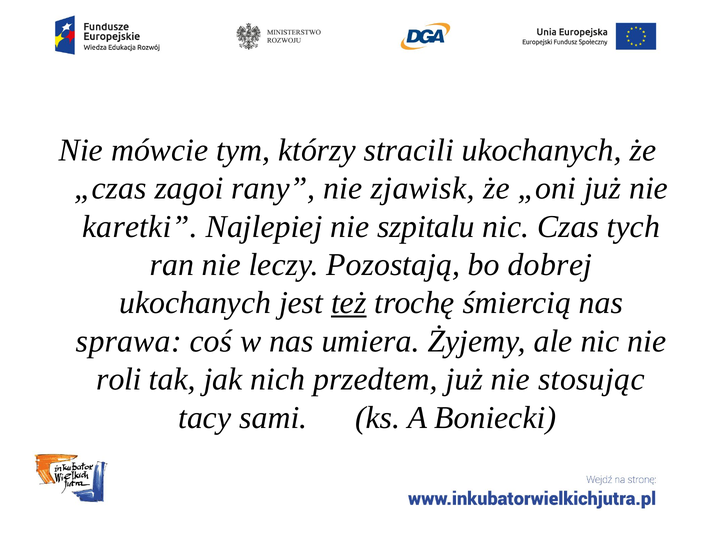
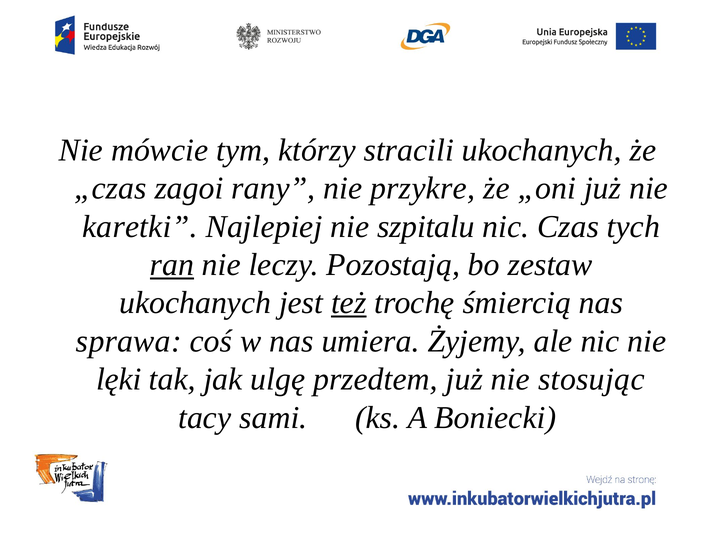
zjawisk: zjawisk -> przykre
ran underline: none -> present
dobrej: dobrej -> zestaw
roli: roli -> lęki
nich: nich -> ulgę
